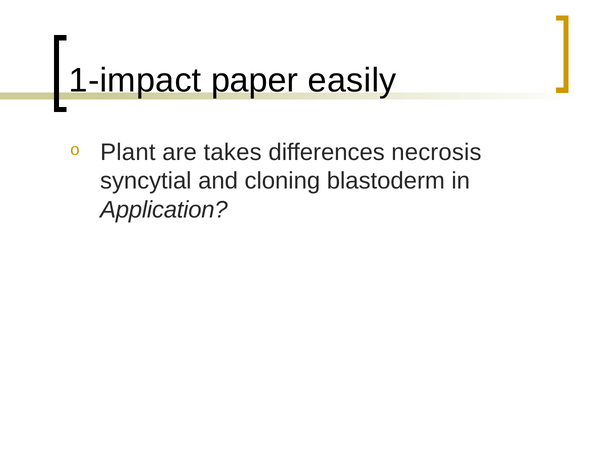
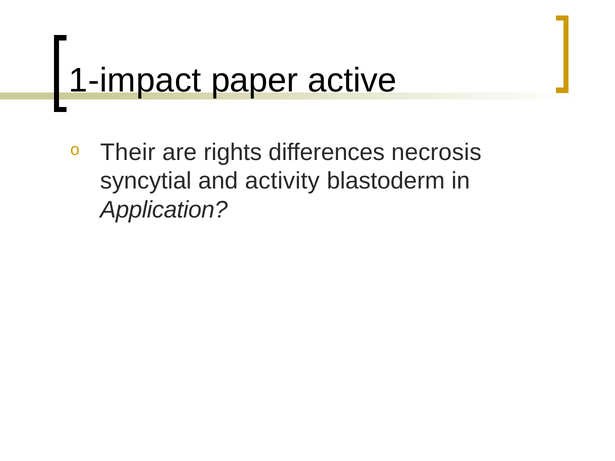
easily: easily -> active
Plant: Plant -> Their
takes: takes -> rights
cloning: cloning -> activity
